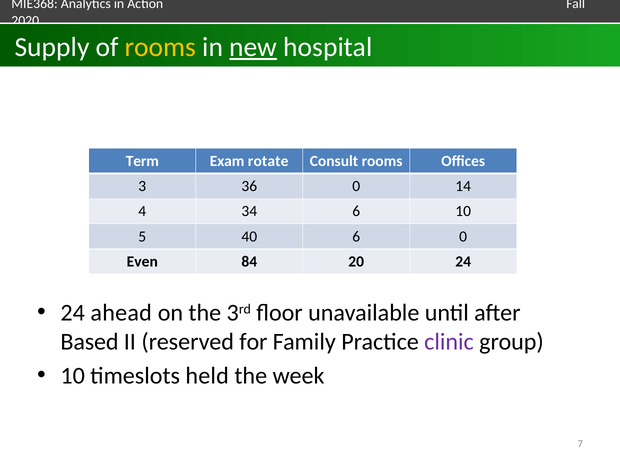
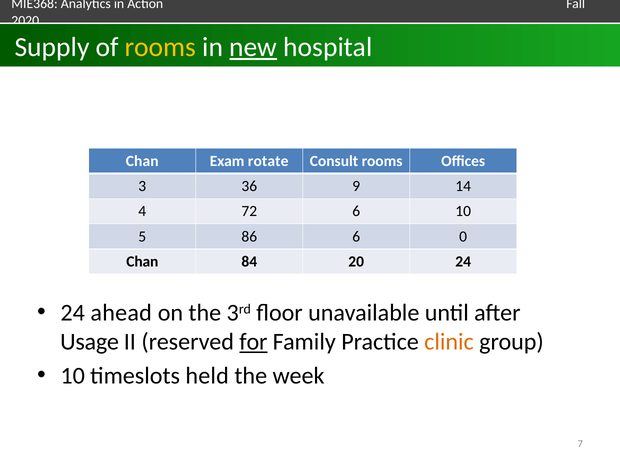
Term at (142, 161): Term -> Chan
36 0: 0 -> 9
34: 34 -> 72
40: 40 -> 86
Even at (142, 262): Even -> Chan
Based: Based -> Usage
for underline: none -> present
clinic colour: purple -> orange
